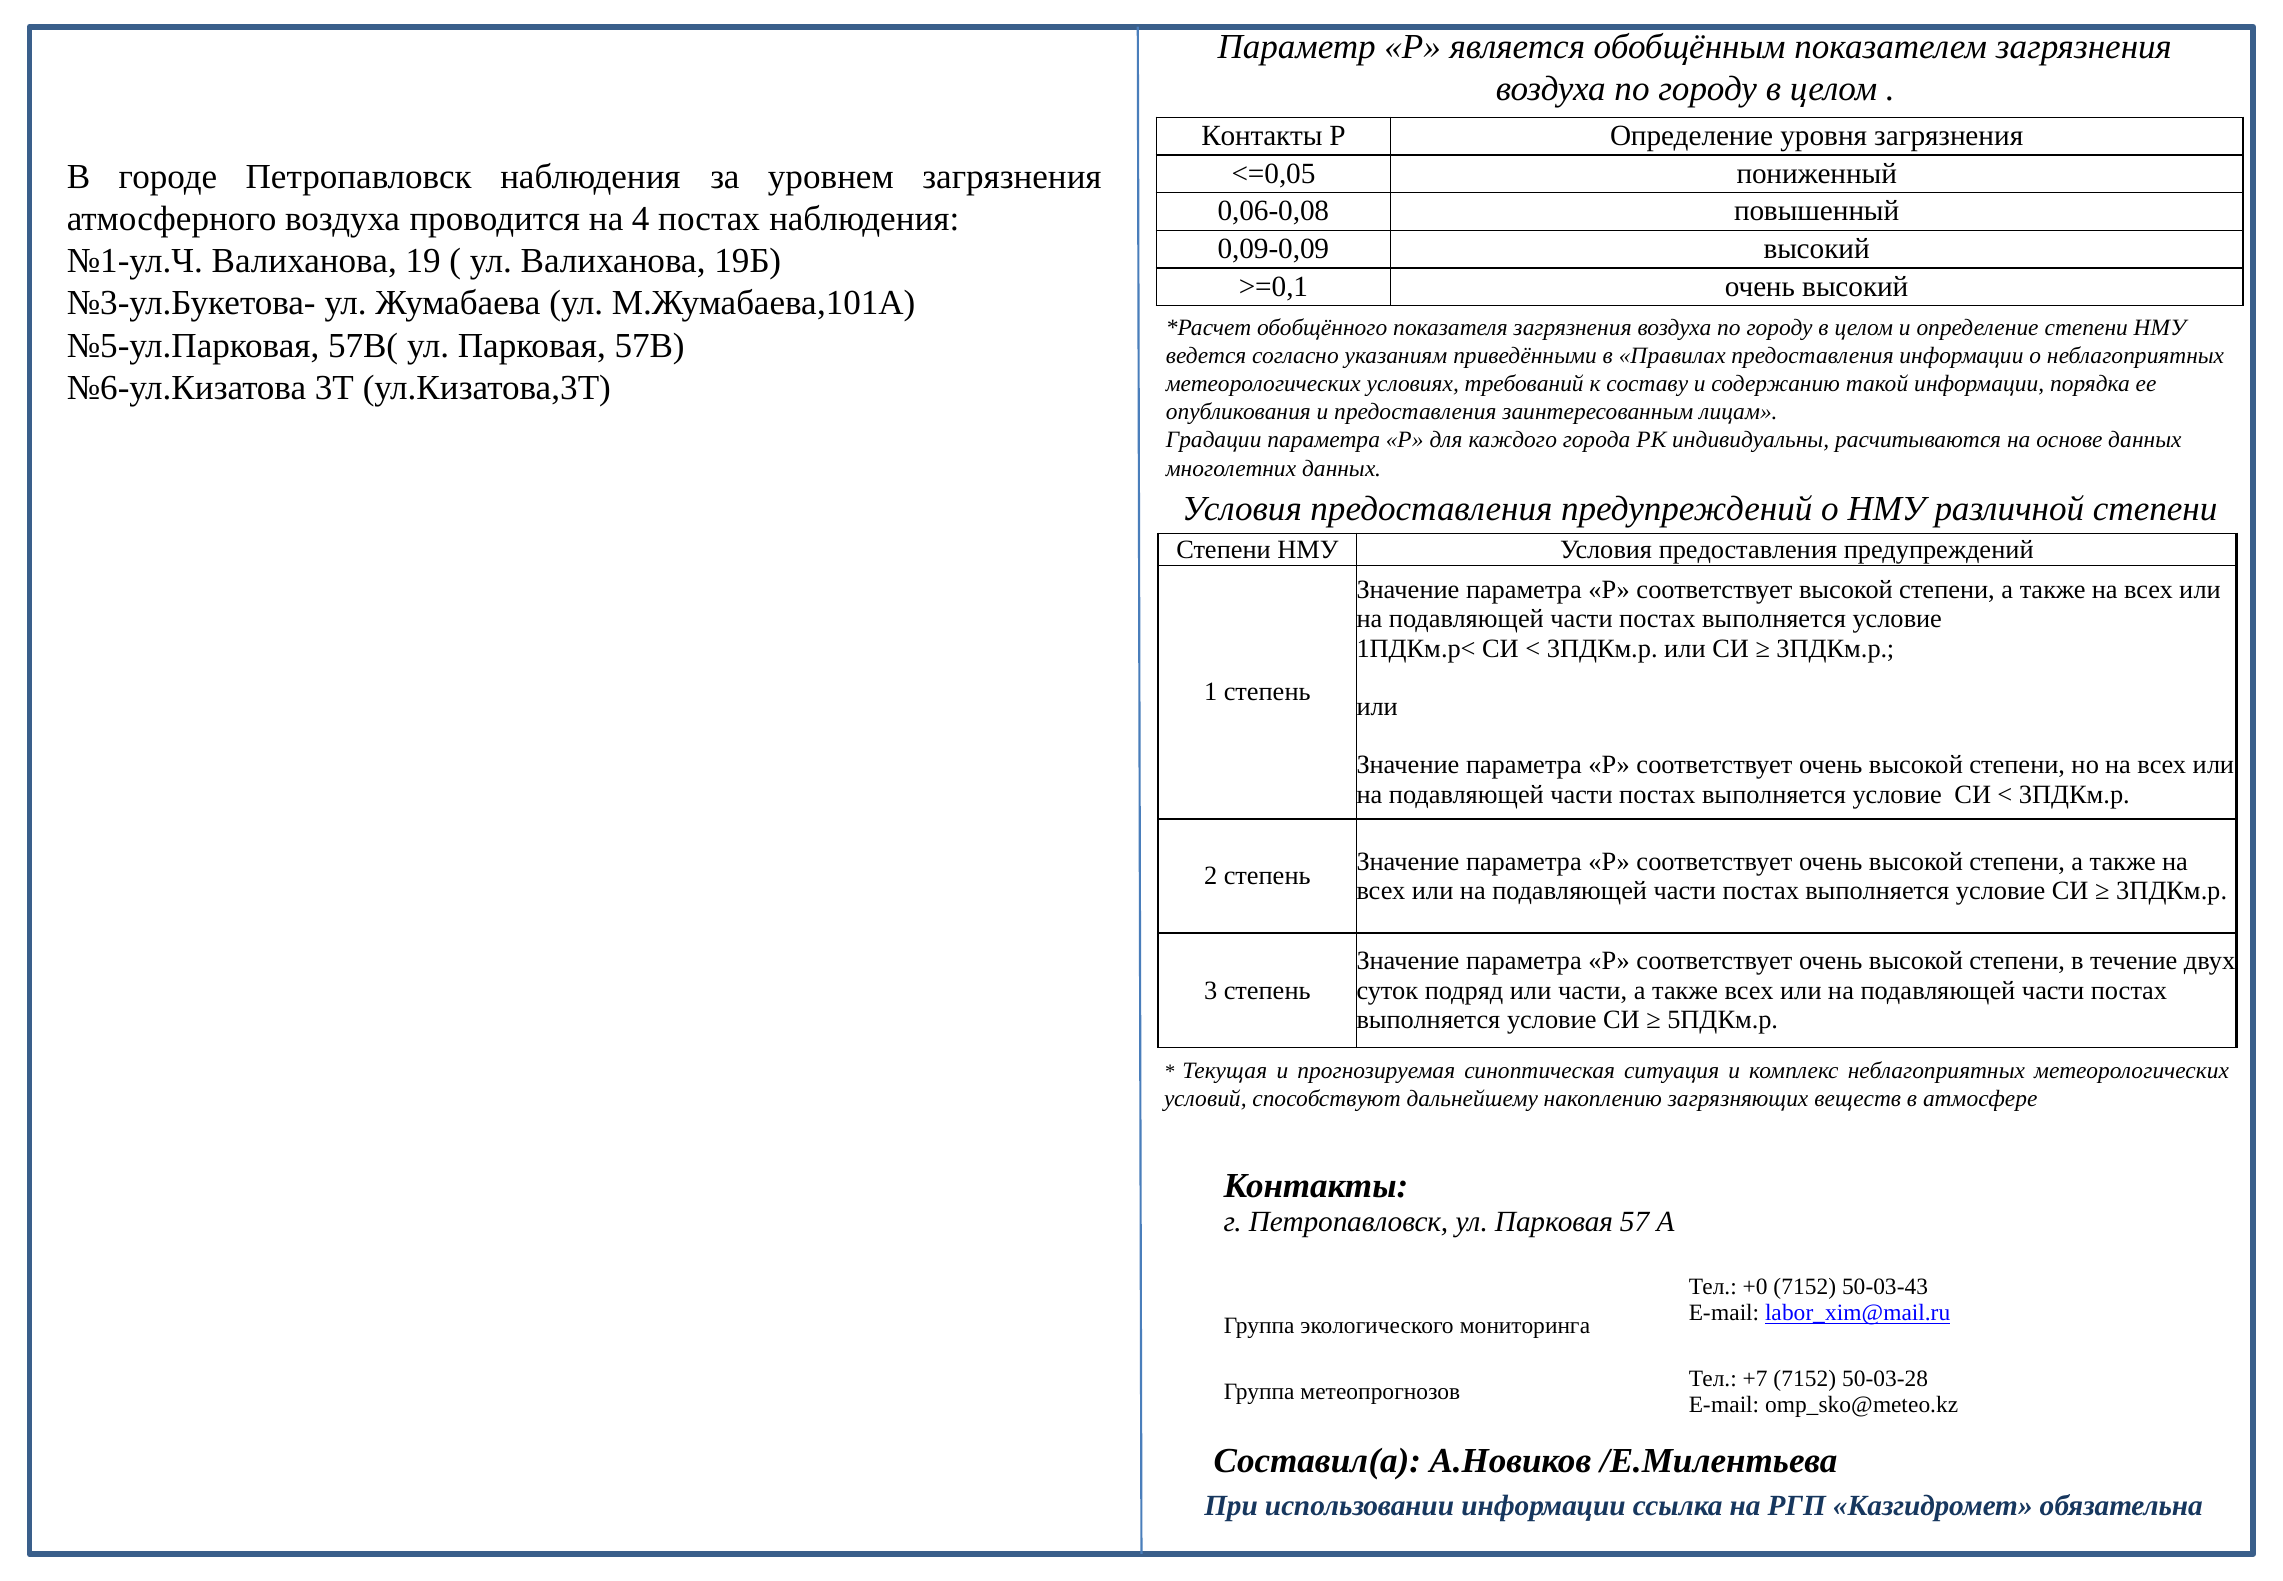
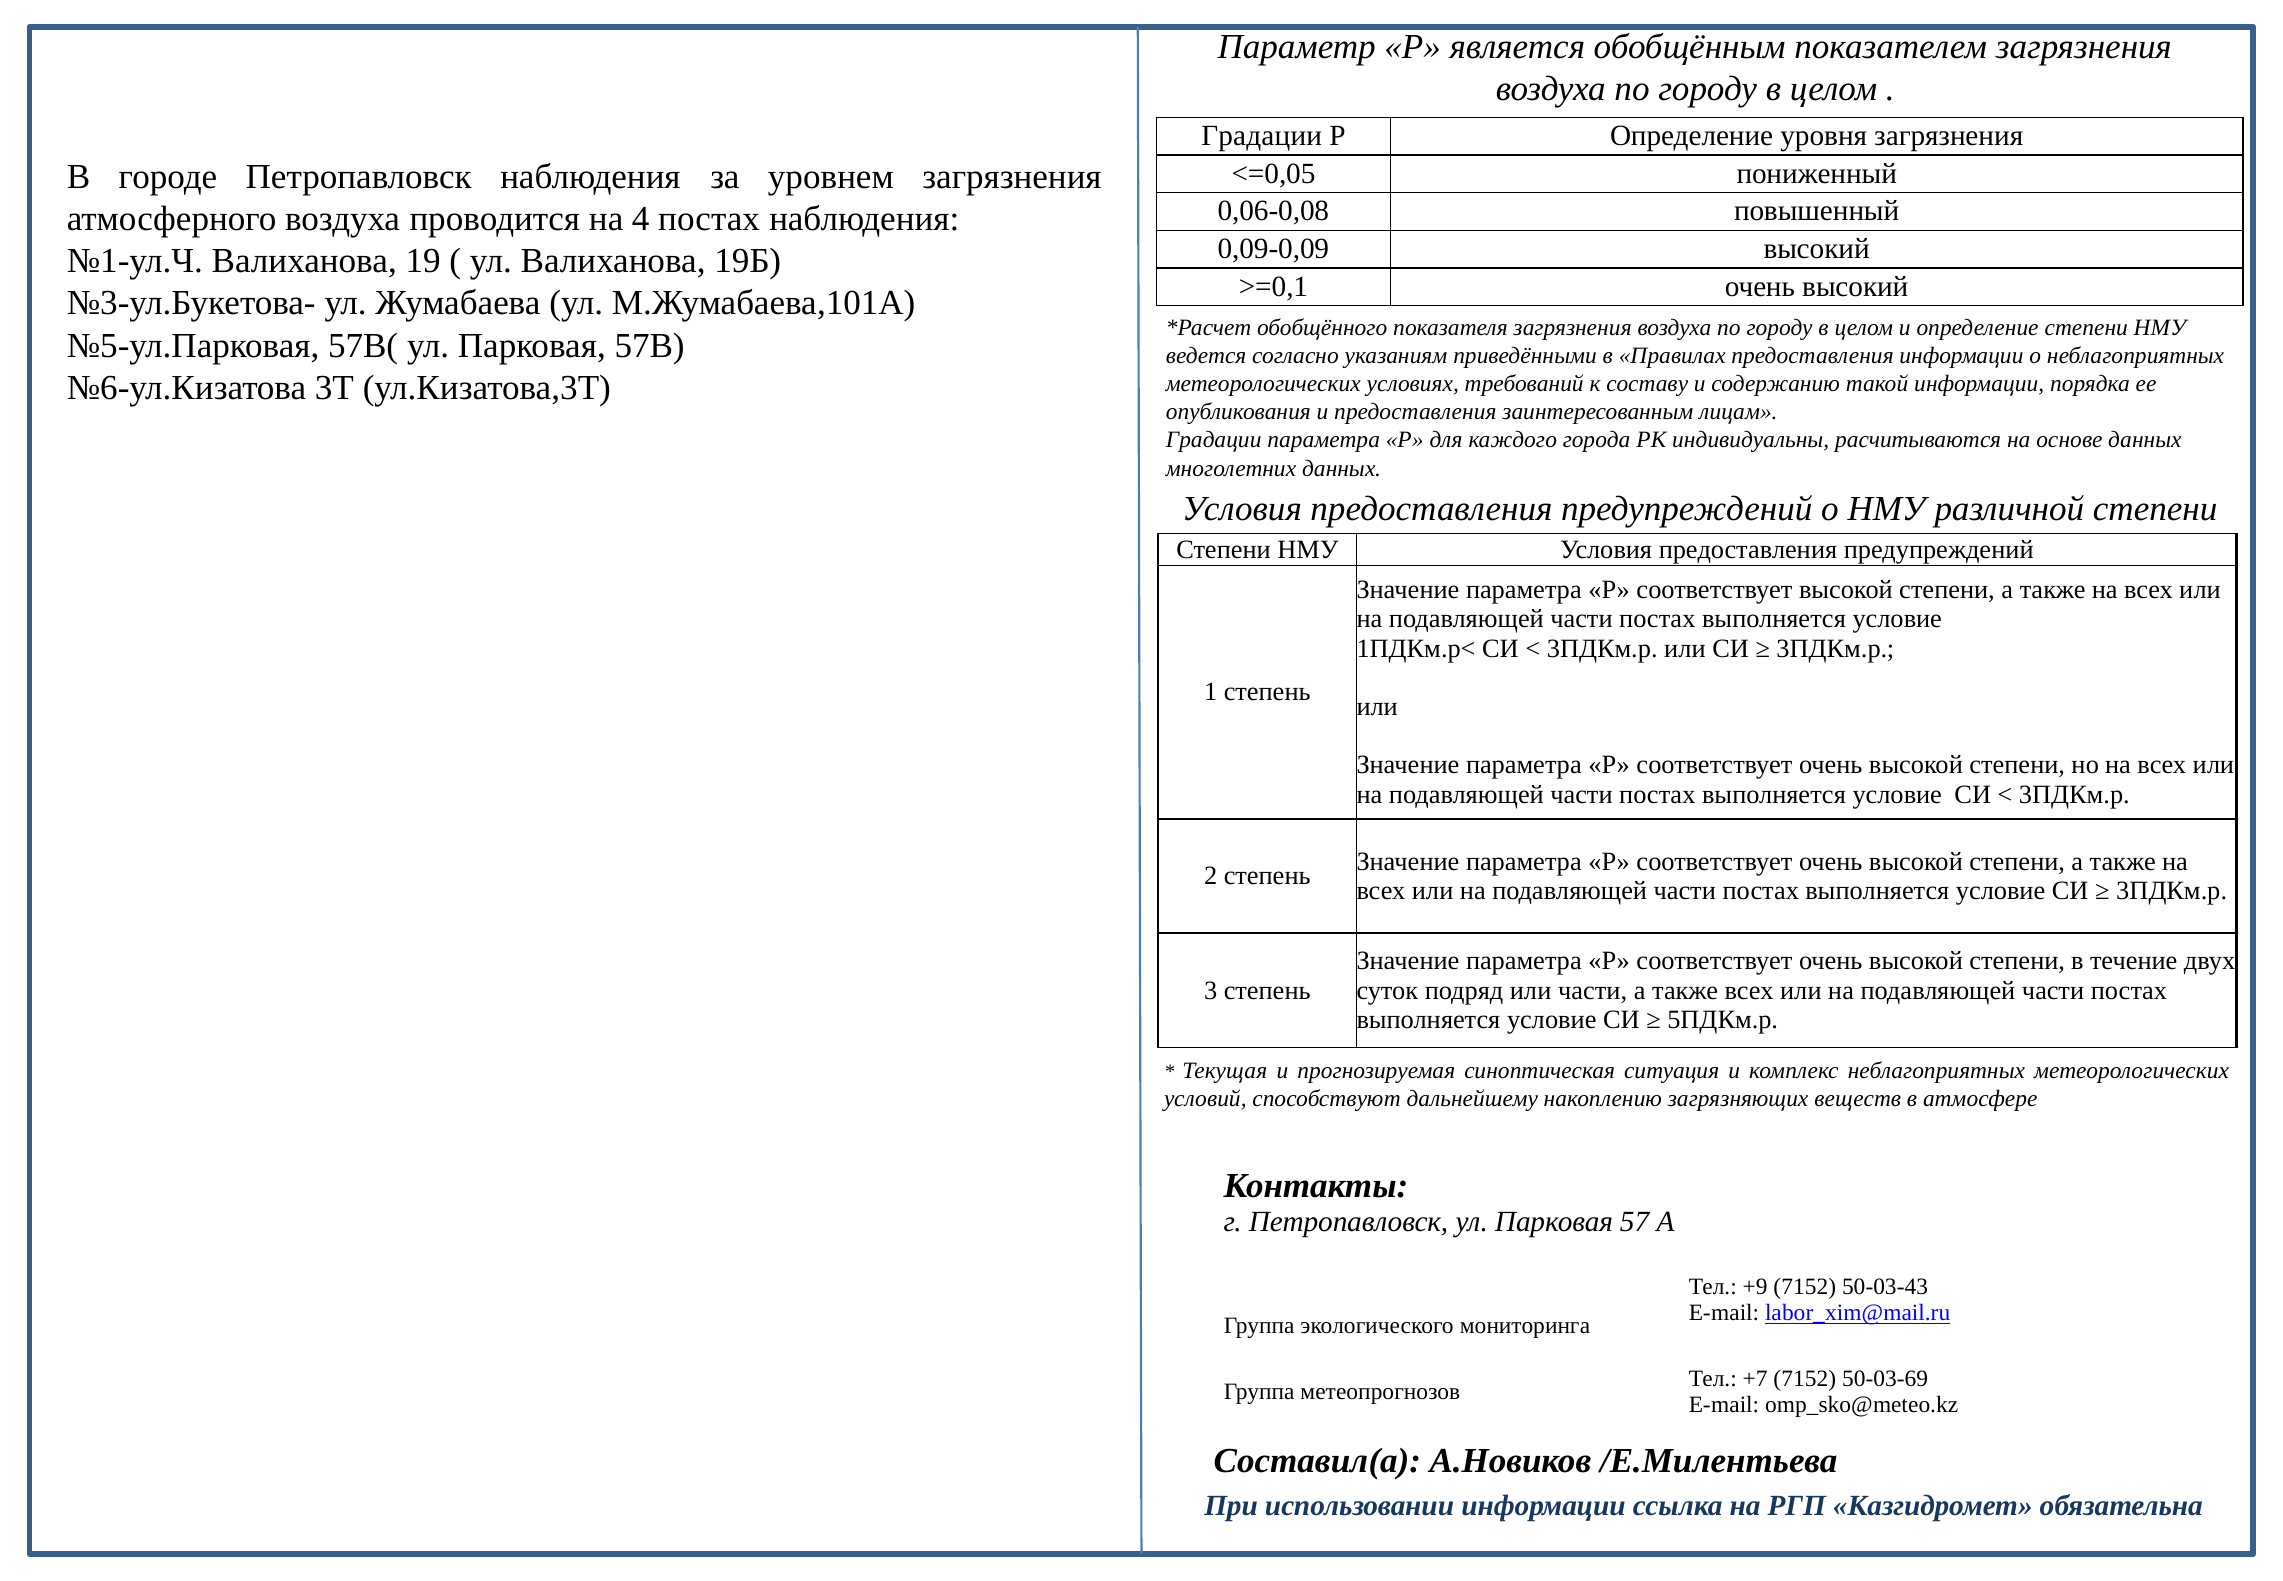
Контакты at (1262, 136): Контакты -> Градации
+0: +0 -> +9
50-03-28: 50-03-28 -> 50-03-69
